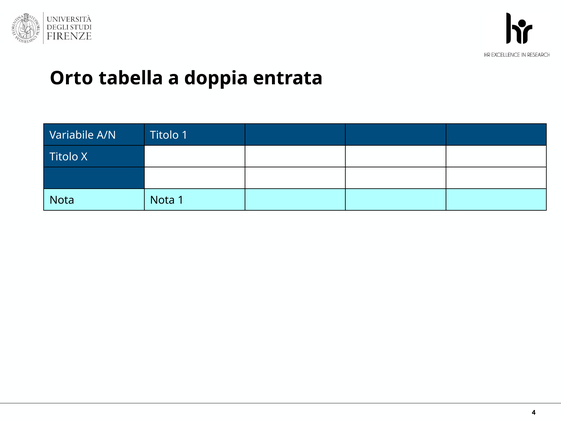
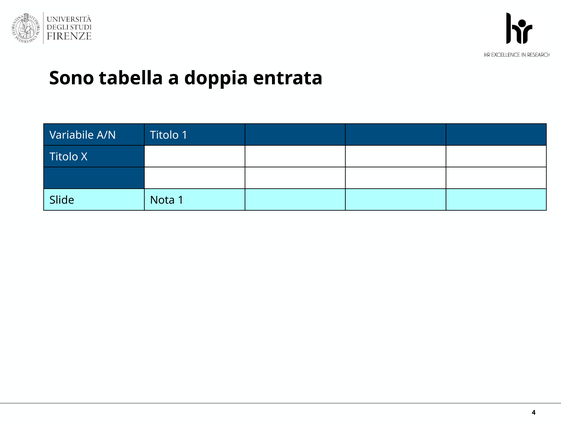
Orto: Orto -> Sono
Nota at (62, 200): Nota -> Slide
